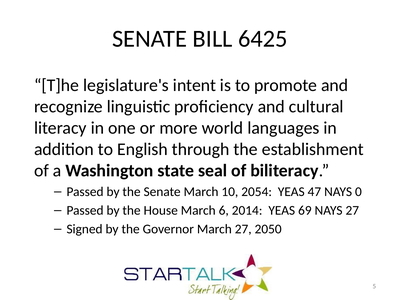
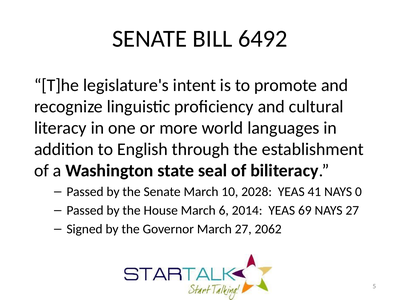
6425: 6425 -> 6492
2054: 2054 -> 2028
47: 47 -> 41
2050: 2050 -> 2062
